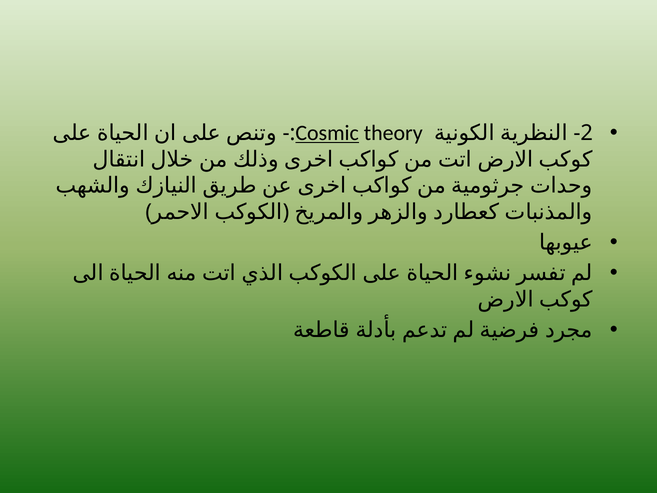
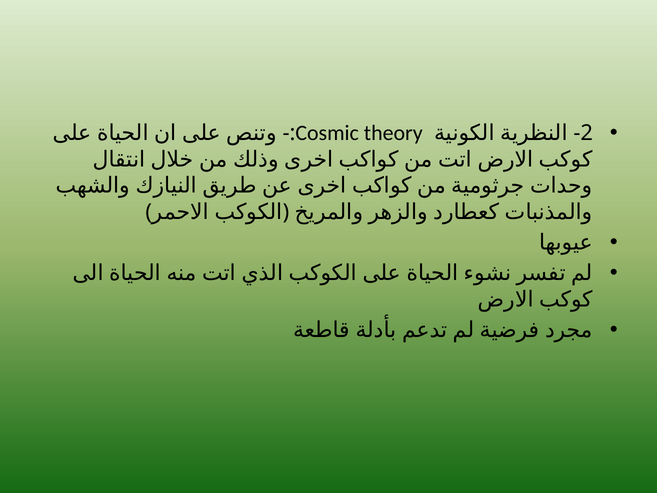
Cosmic underline: present -> none
